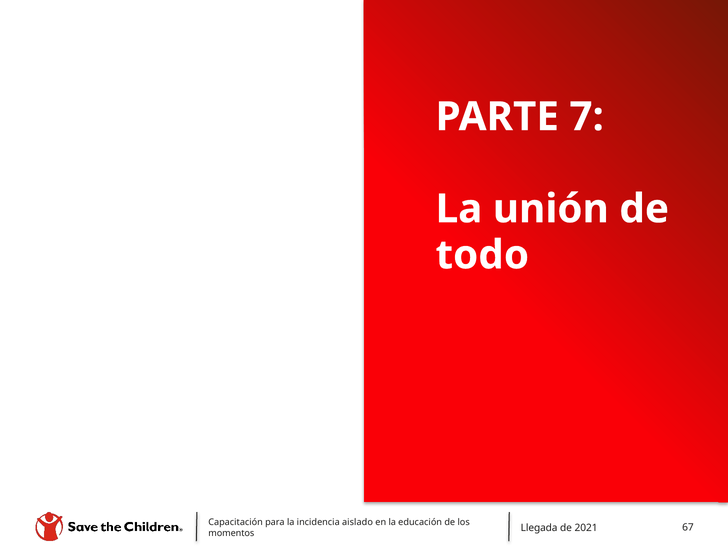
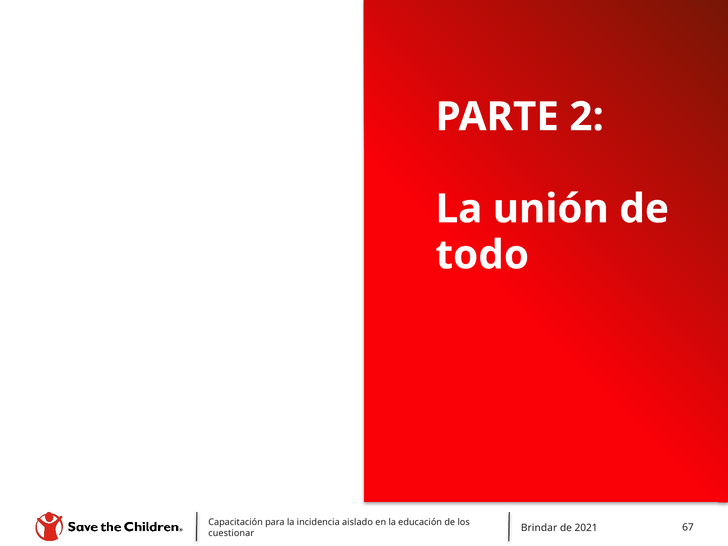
7: 7 -> 2
Llegada: Llegada -> Brindar
momentos: momentos -> cuestionar
